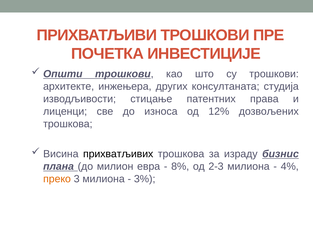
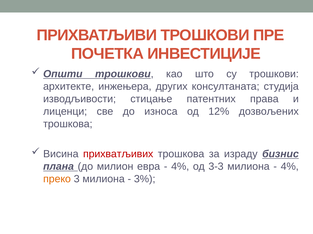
прихватљивих colour: black -> red
8% at (180, 167): 8% -> 4%
2-3: 2-3 -> 3-3
